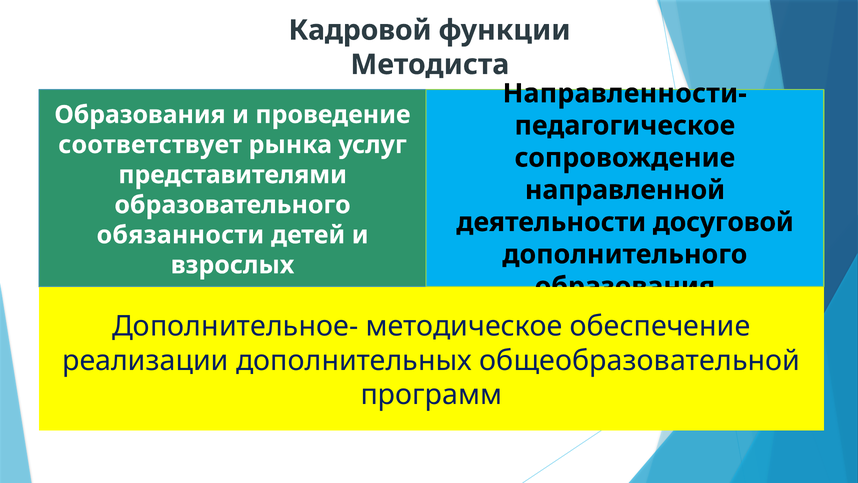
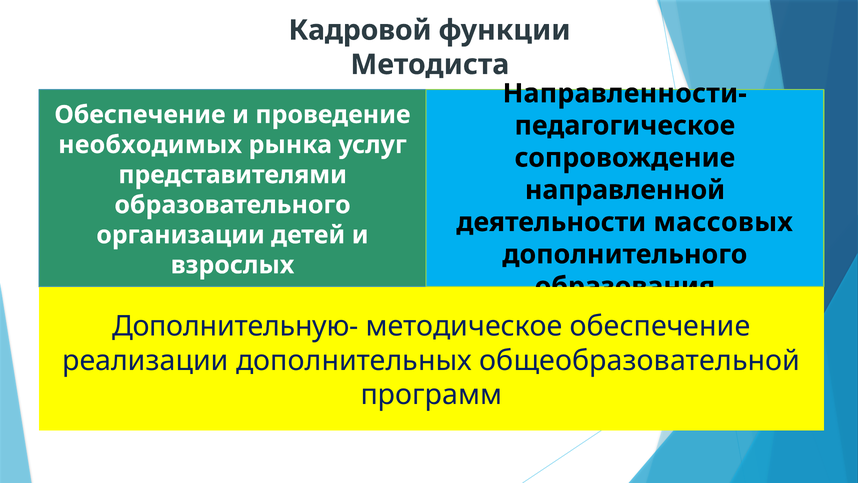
Образования at (140, 115): Образования -> Обеспечение
соответствует: соответствует -> необходимых
досуговой: досуговой -> массовых
обязанности: обязанности -> организации
Дополнительное-: Дополнительное- -> Дополнительную-
